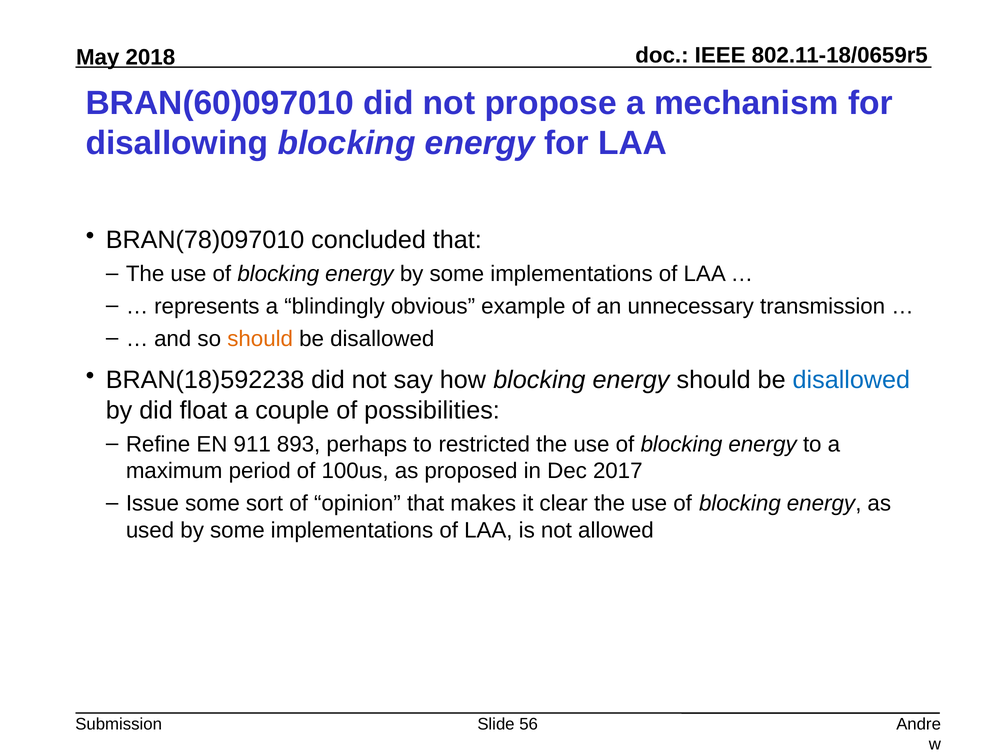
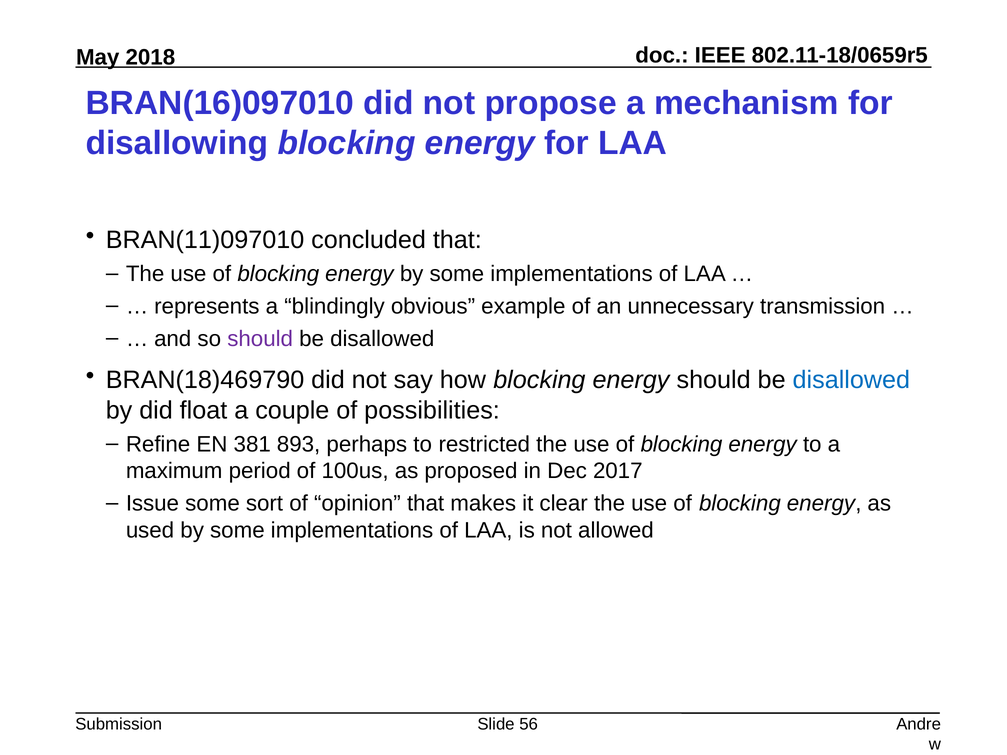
BRAN(60)097010: BRAN(60)097010 -> BRAN(16)097010
BRAN(78)097010: BRAN(78)097010 -> BRAN(11)097010
should at (260, 339) colour: orange -> purple
BRAN(18)592238: BRAN(18)592238 -> BRAN(18)469790
911: 911 -> 381
